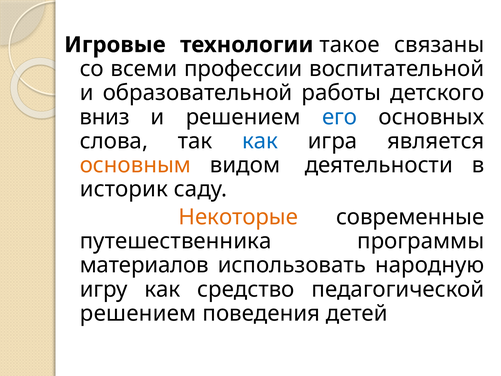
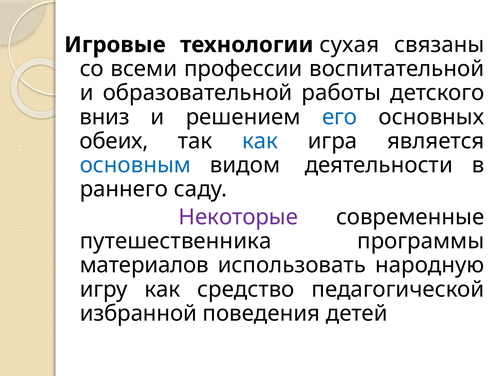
такое: такое -> сухая
слова: слова -> обеих
основным colour: orange -> blue
историк: историк -> раннего
Некоторые colour: orange -> purple
решением at (138, 313): решением -> избранной
